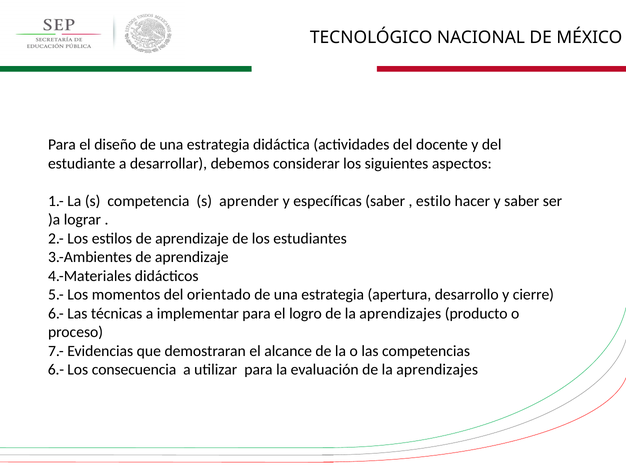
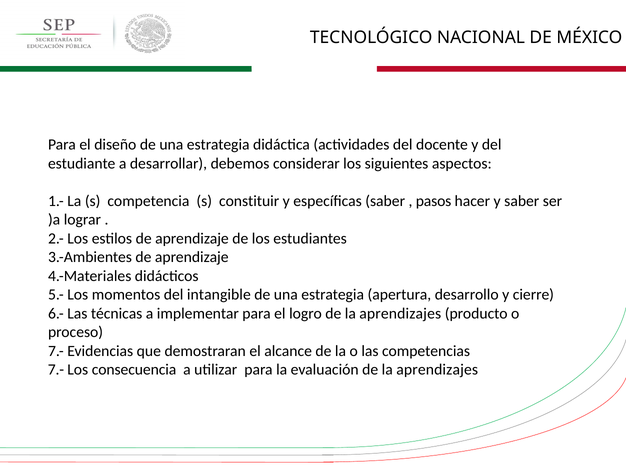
aprender: aprender -> constituir
estilo: estilo -> pasos
orientado: orientado -> intangible
6.- at (56, 370): 6.- -> 7.-
